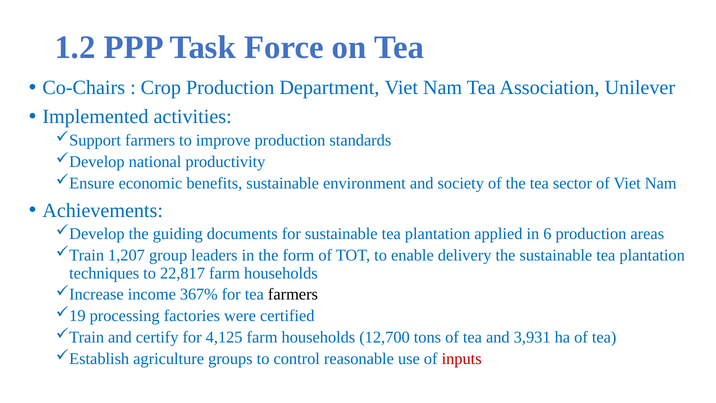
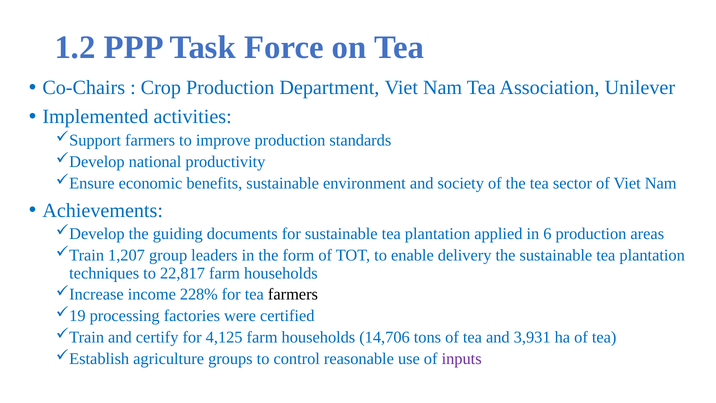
367%: 367% -> 228%
12,700: 12,700 -> 14,706
inputs colour: red -> purple
